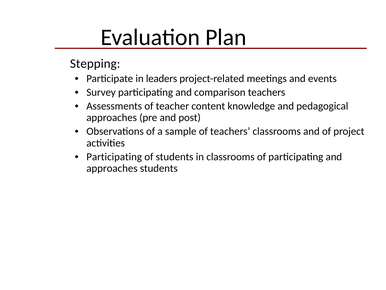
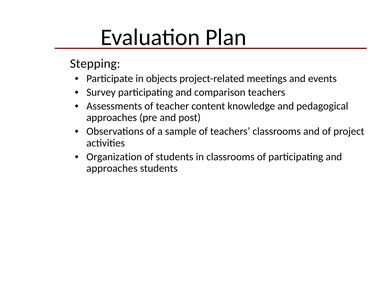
leaders: leaders -> objects
Participating at (114, 157): Participating -> Organization
